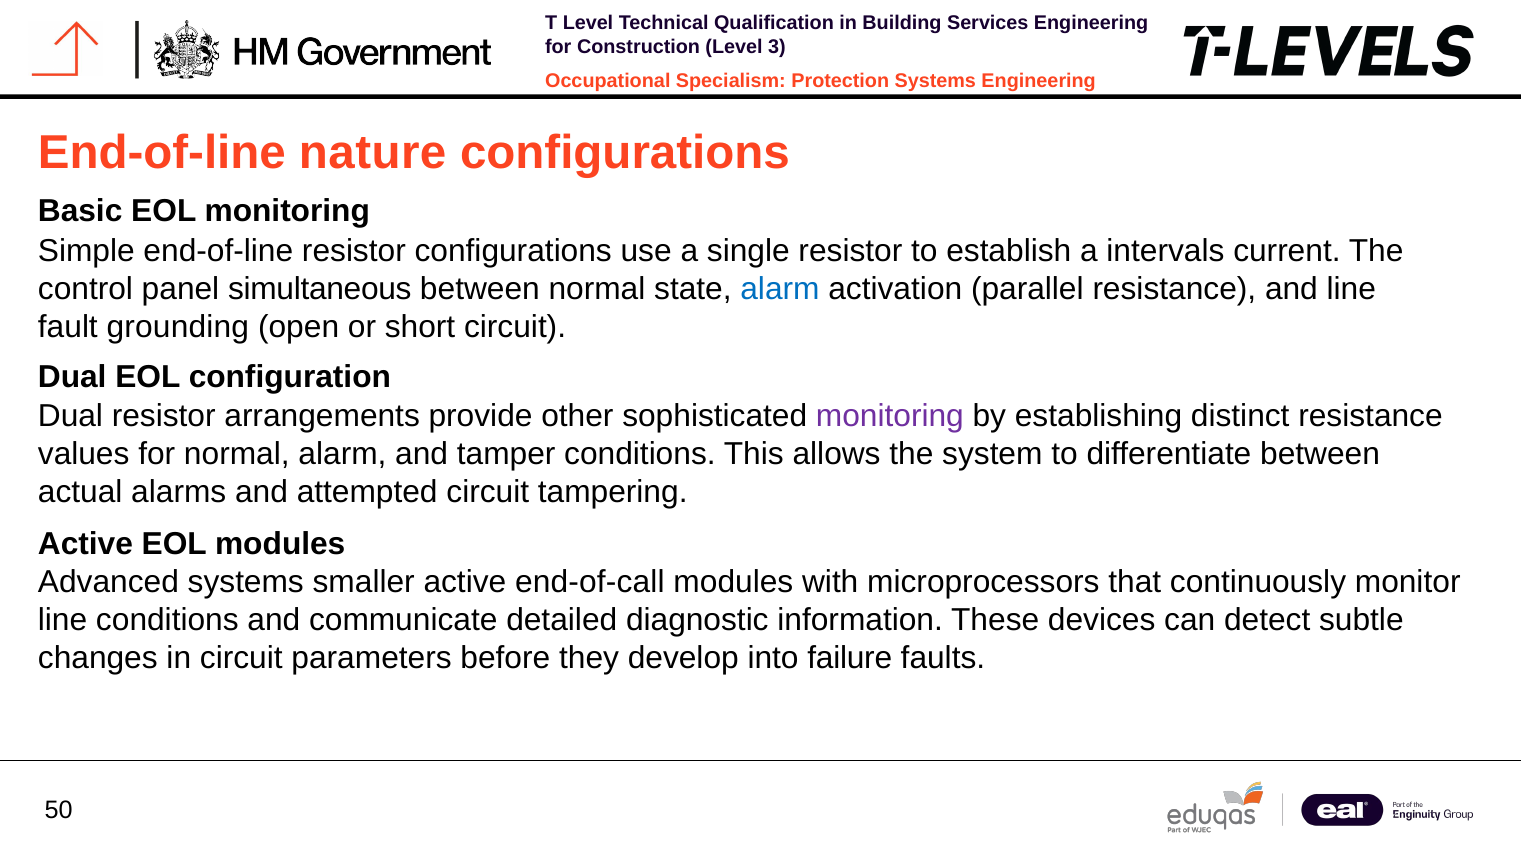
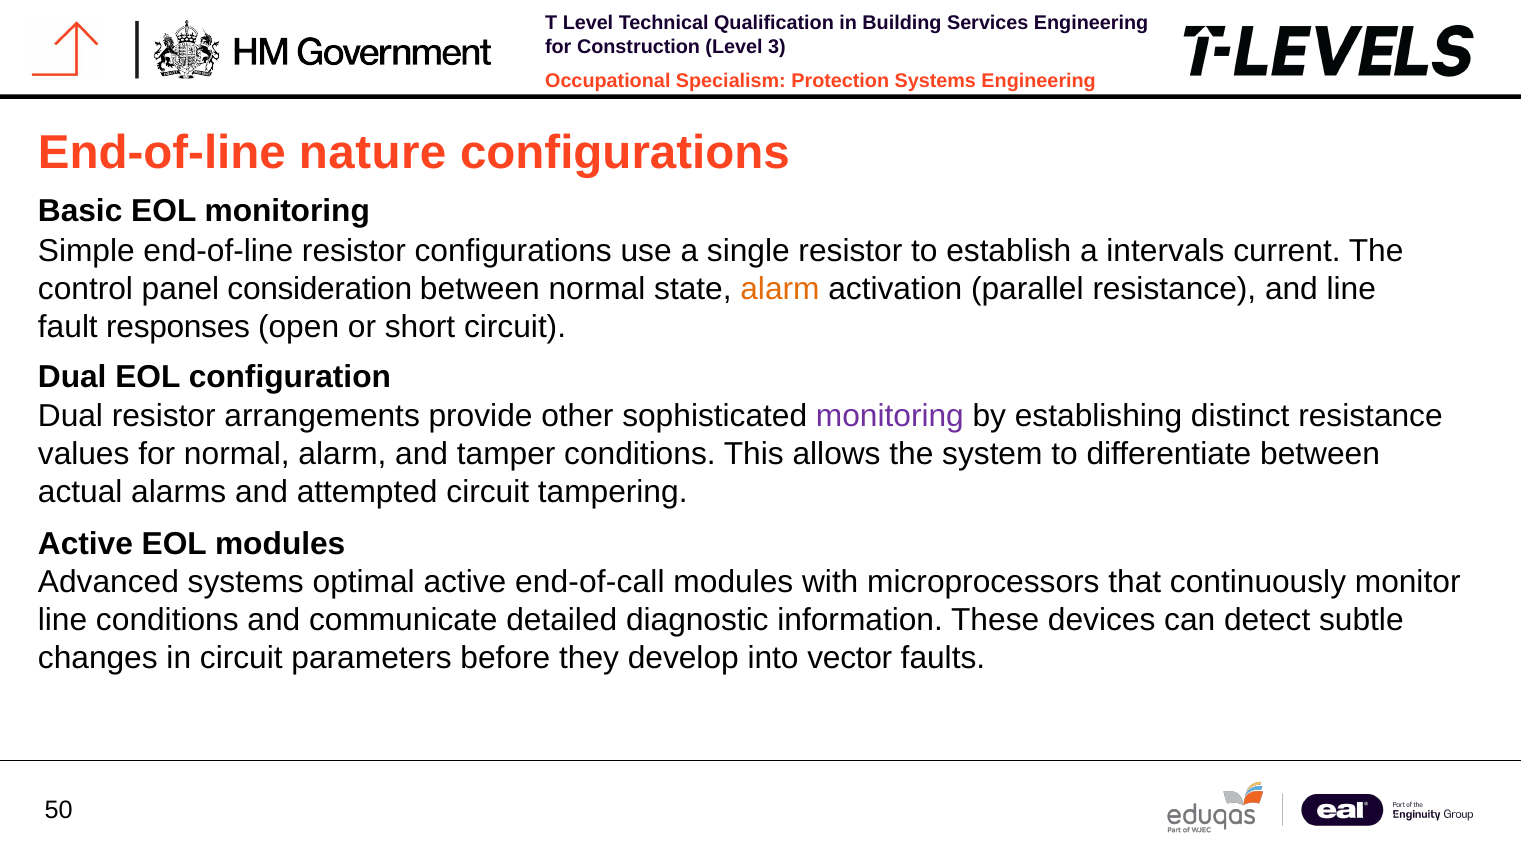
simultaneous: simultaneous -> consideration
alarm at (780, 289) colour: blue -> orange
grounding: grounding -> responses
smaller: smaller -> optimal
failure: failure -> vector
